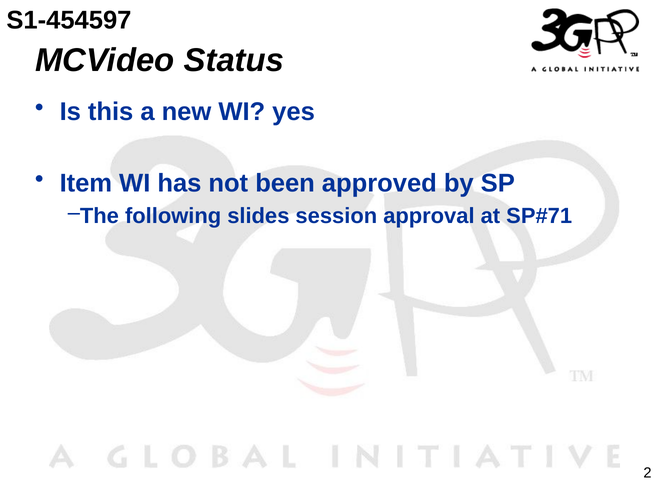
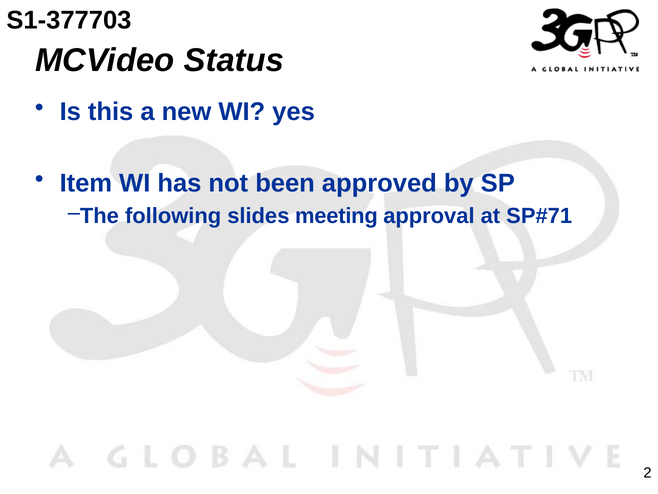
S1-454597: S1-454597 -> S1-377703
session: session -> meeting
